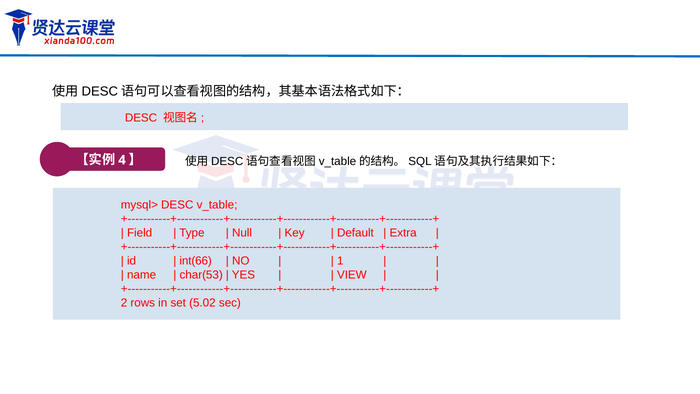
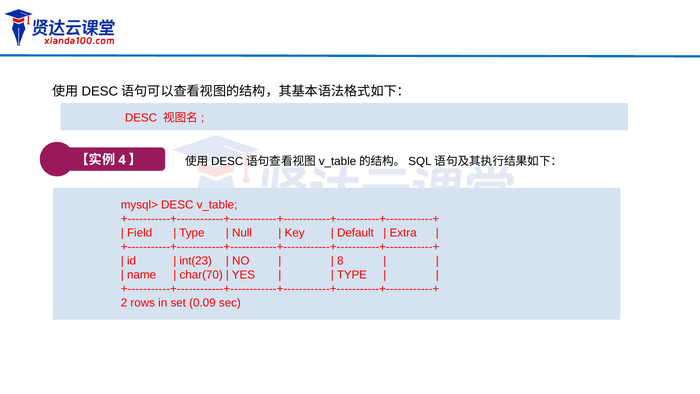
int(66: int(66 -> int(23
1: 1 -> 8
char(53: char(53 -> char(70
VIEW at (352, 275): VIEW -> TYPE
5.02: 5.02 -> 0.09
